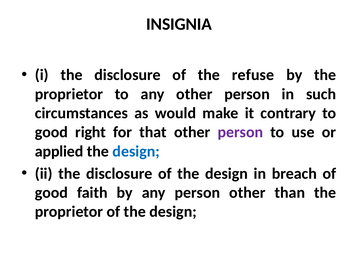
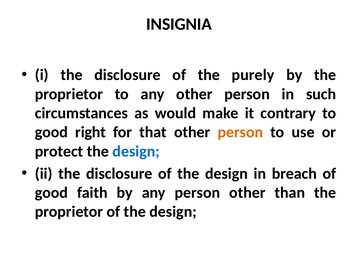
refuse: refuse -> purely
person at (240, 132) colour: purple -> orange
applied: applied -> protect
